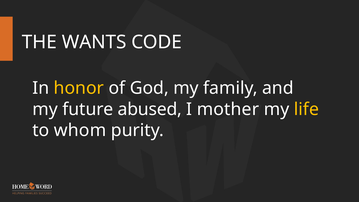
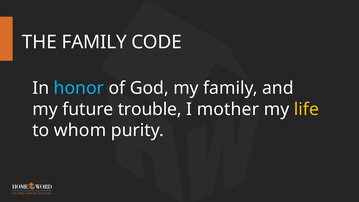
THE WANTS: WANTS -> FAMILY
honor colour: yellow -> light blue
abused: abused -> trouble
